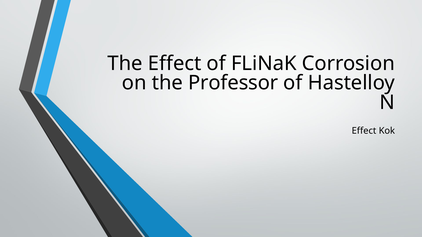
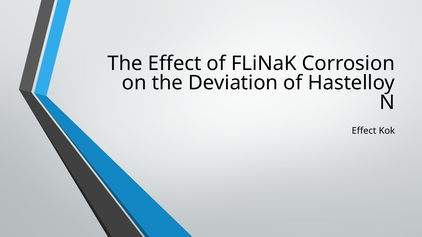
Professor: Professor -> Deviation
